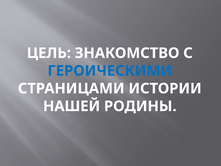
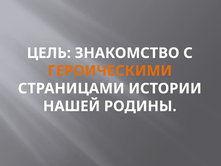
ГЕРОИЧЕСКИМИ colour: blue -> orange
